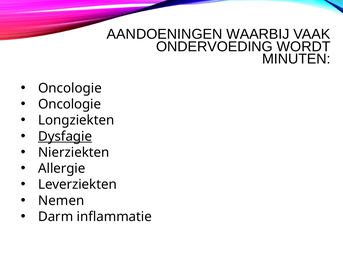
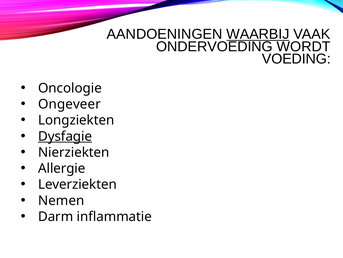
WAARBIJ underline: none -> present
MINUTEN: MINUTEN -> VOEDING
Oncologie at (70, 104): Oncologie -> Ongeveer
